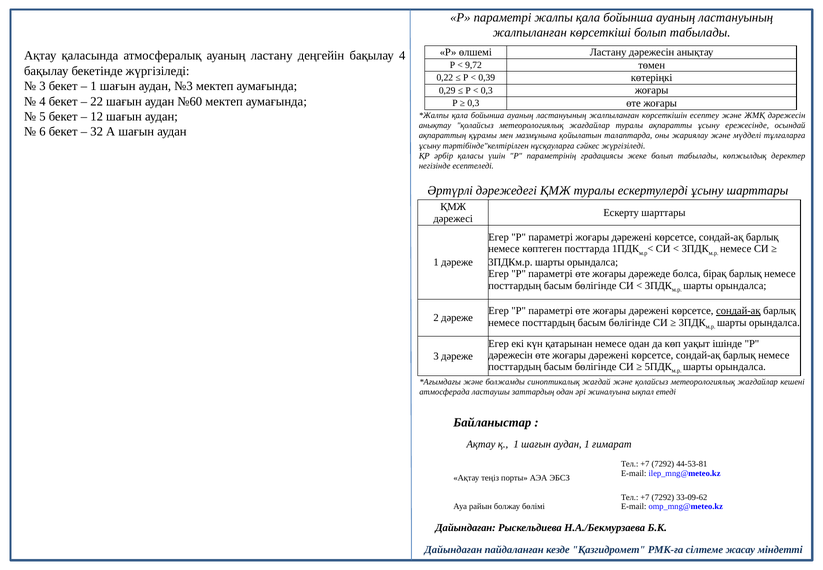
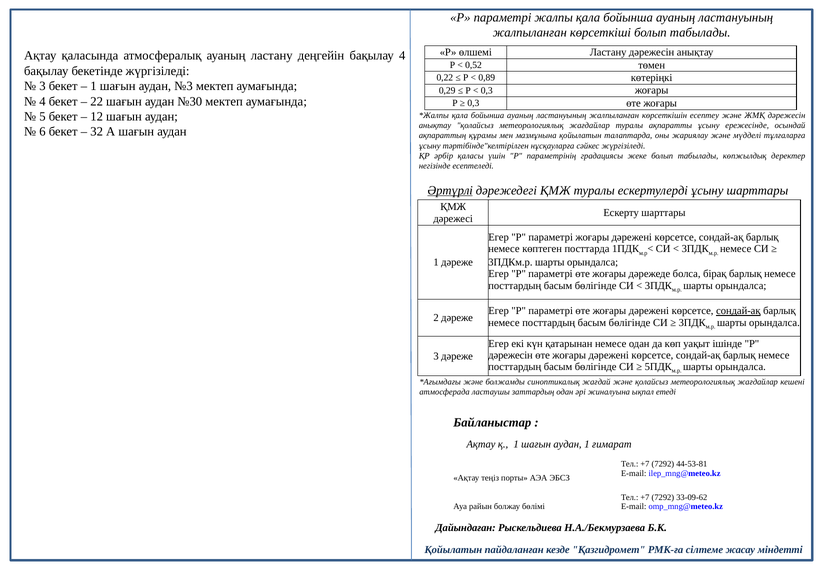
9,72: 9,72 -> 0,52
0,39: 0,39 -> 0,89
№60: №60 -> №30
Әртүрлі underline: none -> present
Дайындаған at (453, 550): Дайындаған -> Қойылатын
